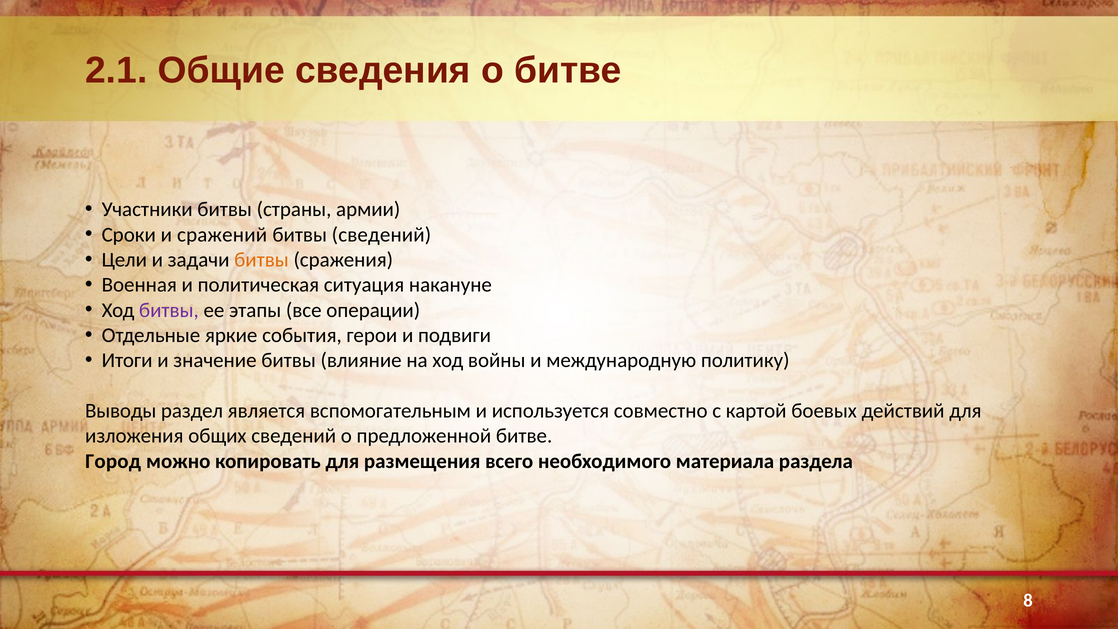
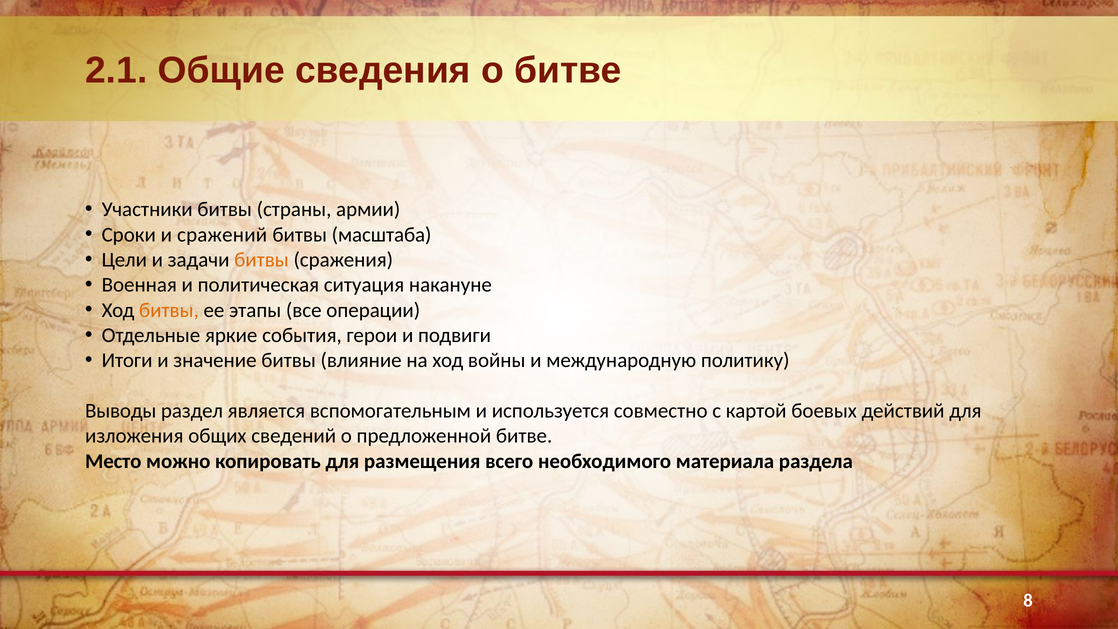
битвы сведений: сведений -> масштаба
битвы at (169, 310) colour: purple -> orange
Город: Город -> Место
